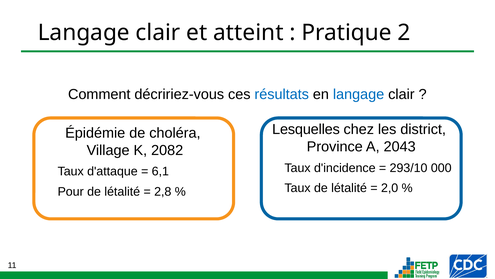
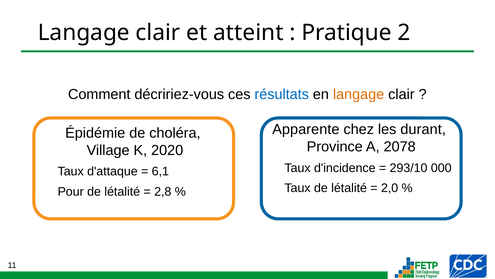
langage at (359, 94) colour: blue -> orange
Lesquelles: Lesquelles -> Apparente
district: district -> durant
2043: 2043 -> 2078
2082: 2082 -> 2020
